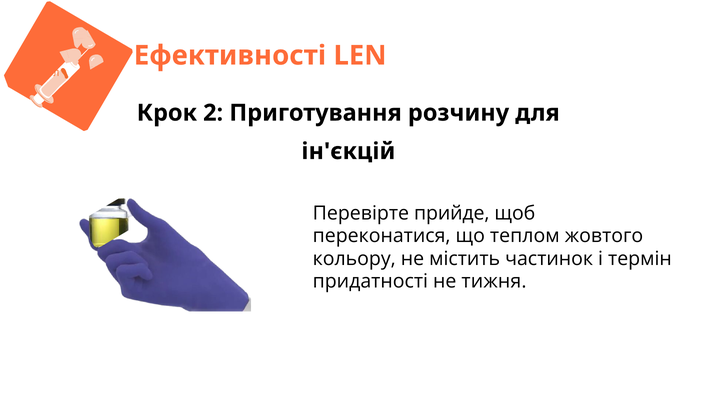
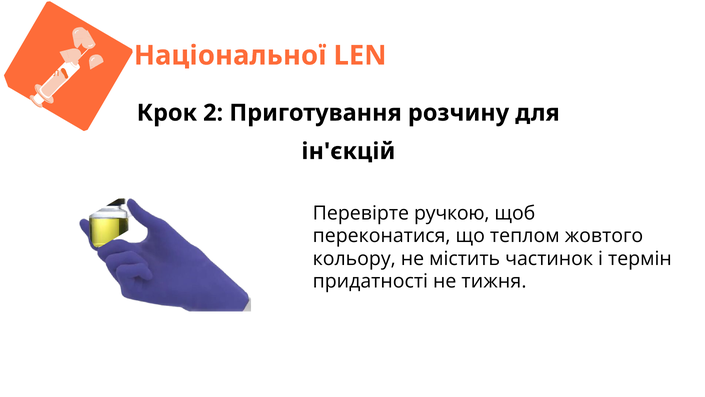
Ефективності: Ефективності -> Національної
прийде: прийде -> ручкою
